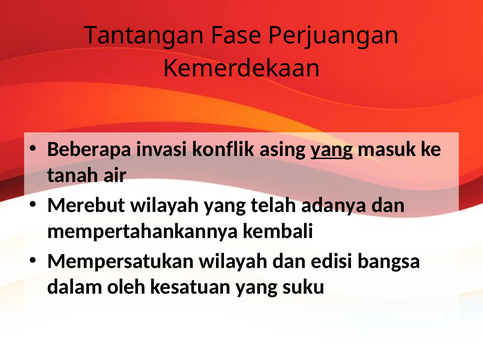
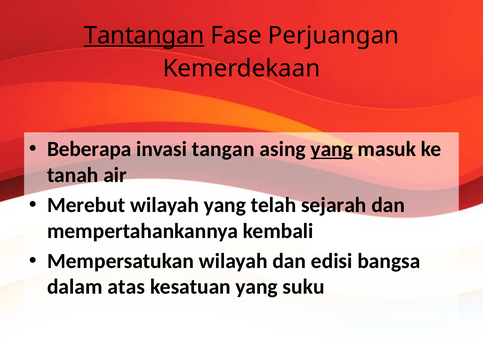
Tantangan underline: none -> present
konflik: konflik -> tangan
adanya: adanya -> sejarah
oleh: oleh -> atas
